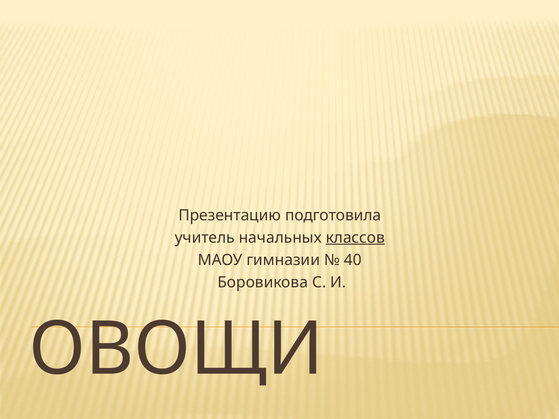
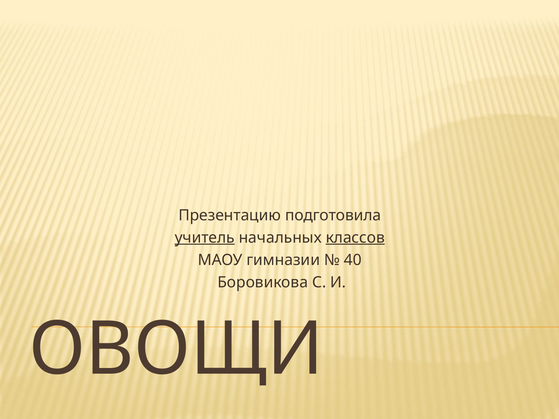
учитель underline: none -> present
